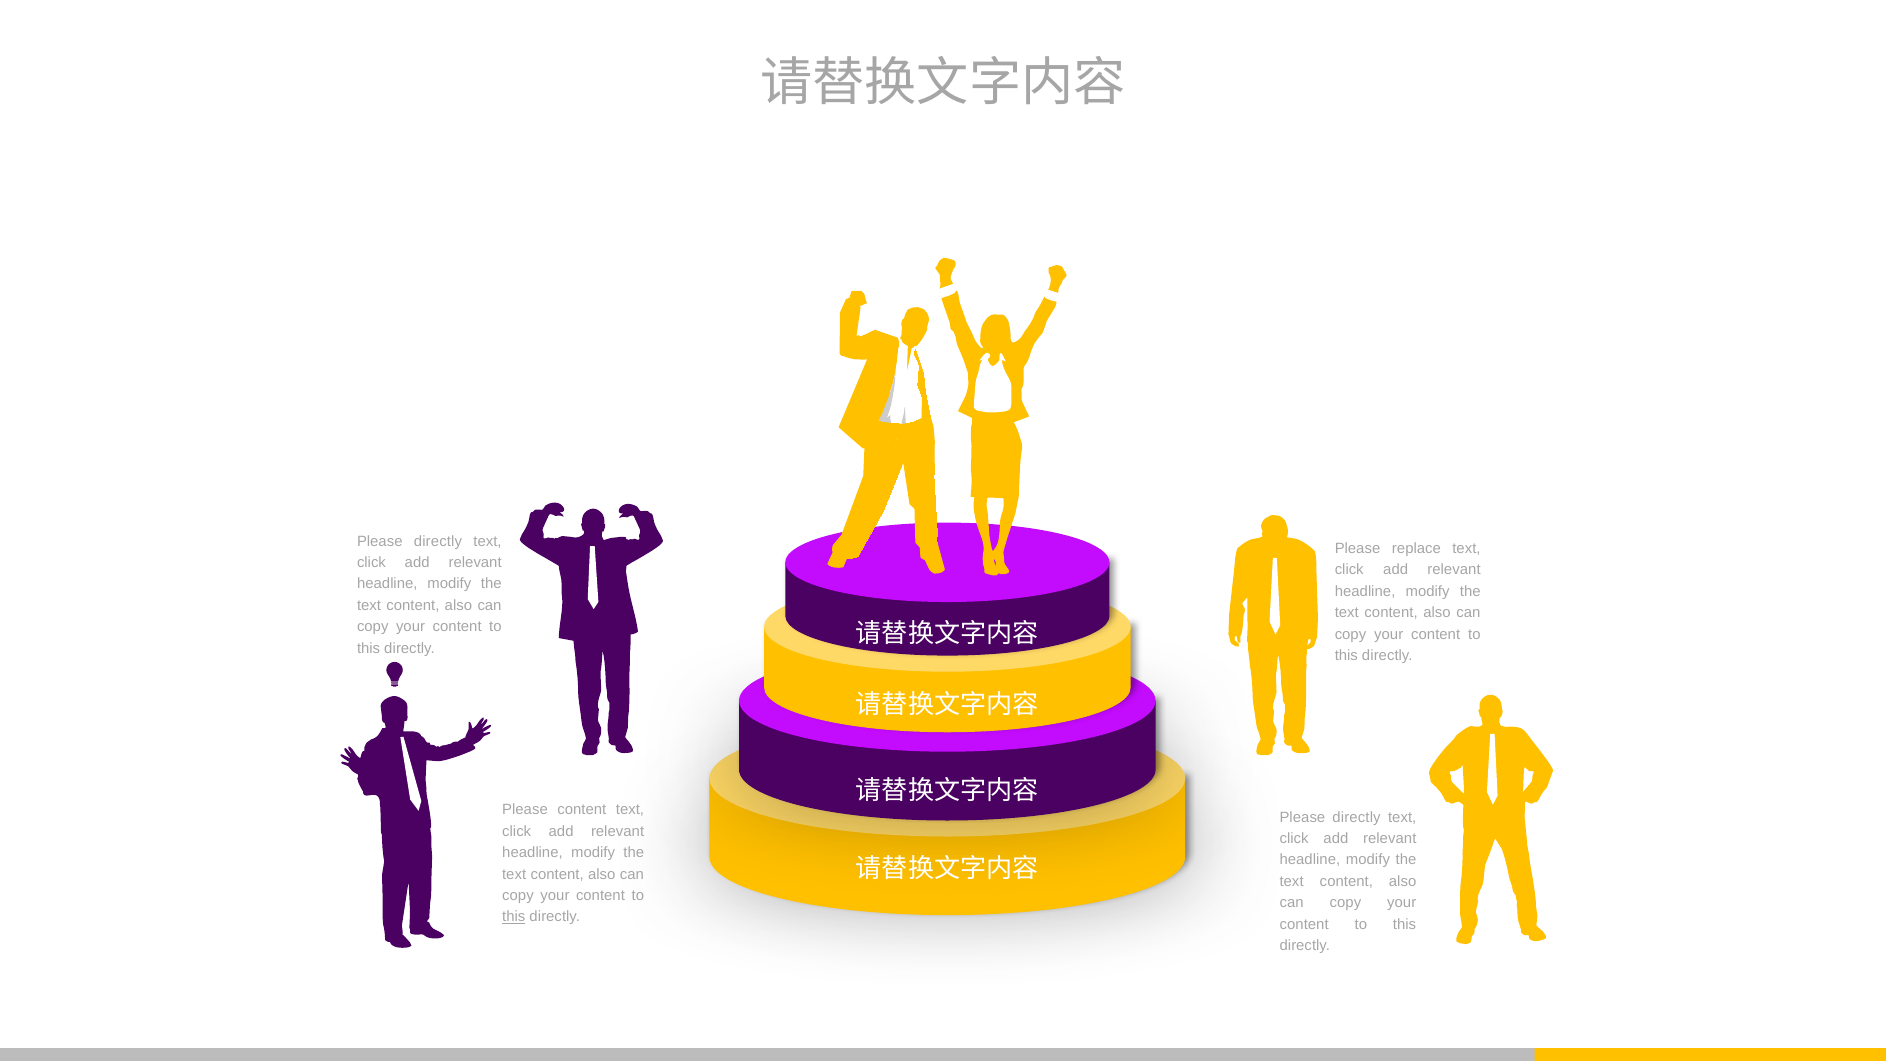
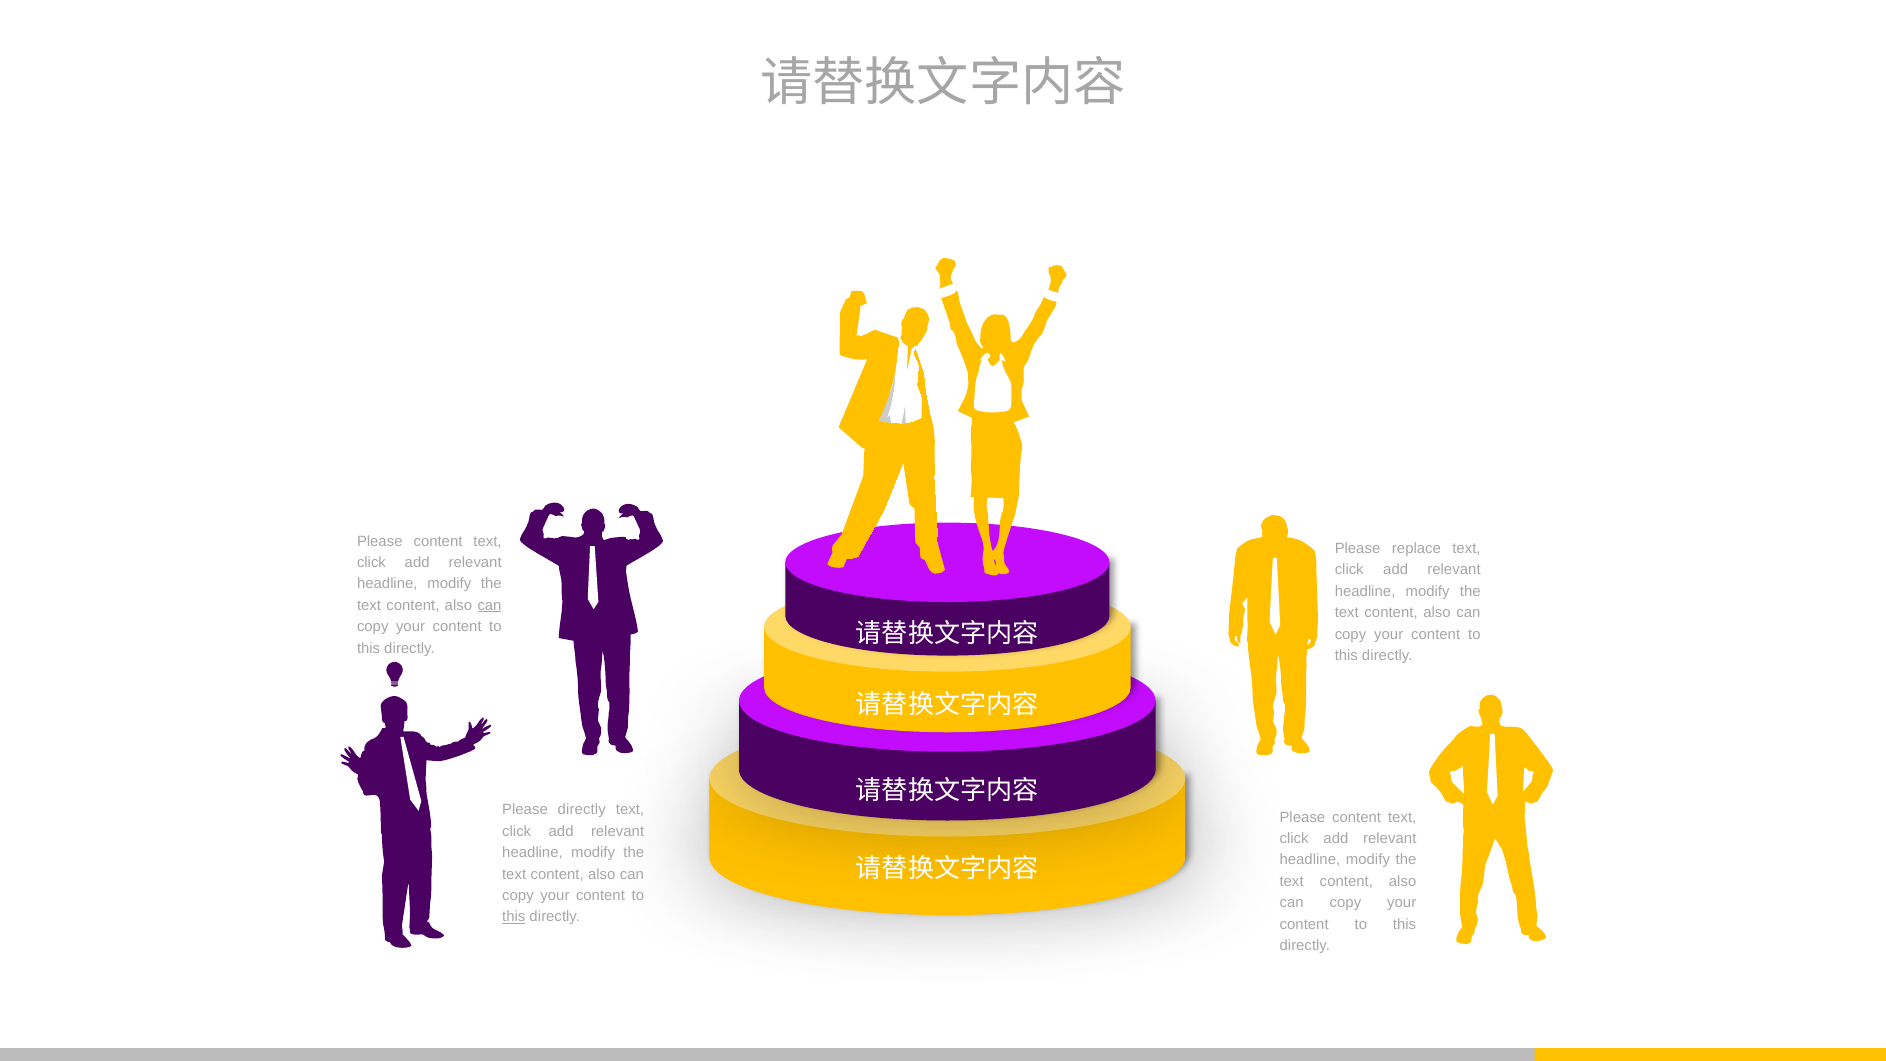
directly at (438, 541): directly -> content
can at (490, 605) underline: none -> present
Please content: content -> directly
directly at (1357, 817): directly -> content
